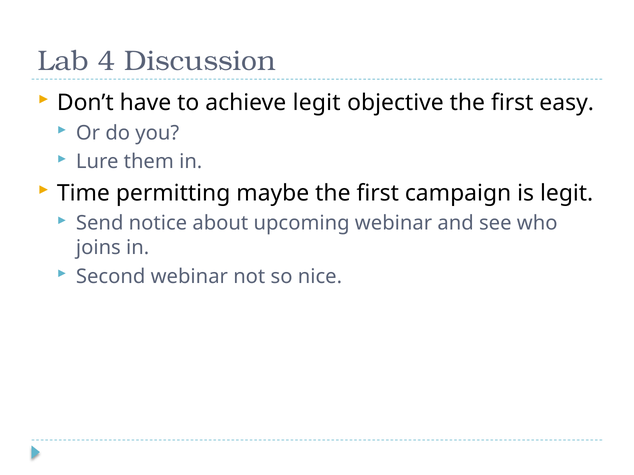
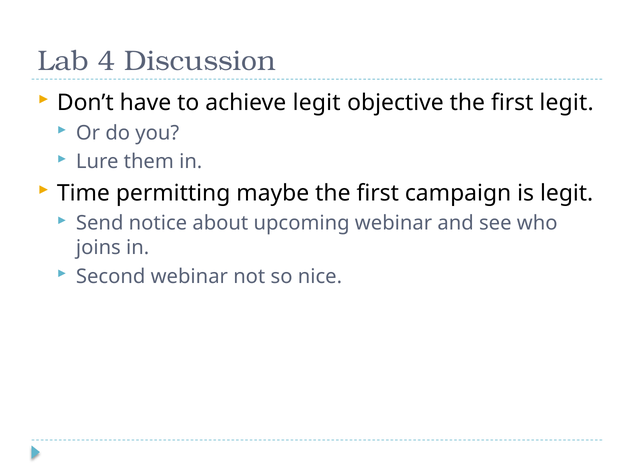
first easy: easy -> legit
